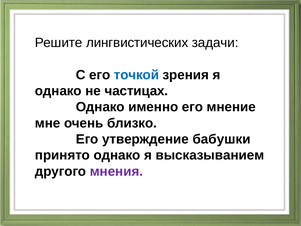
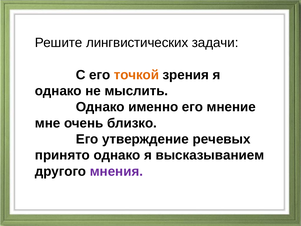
точкой colour: blue -> orange
частицах: частицах -> мыслить
бабушки: бабушки -> речевых
